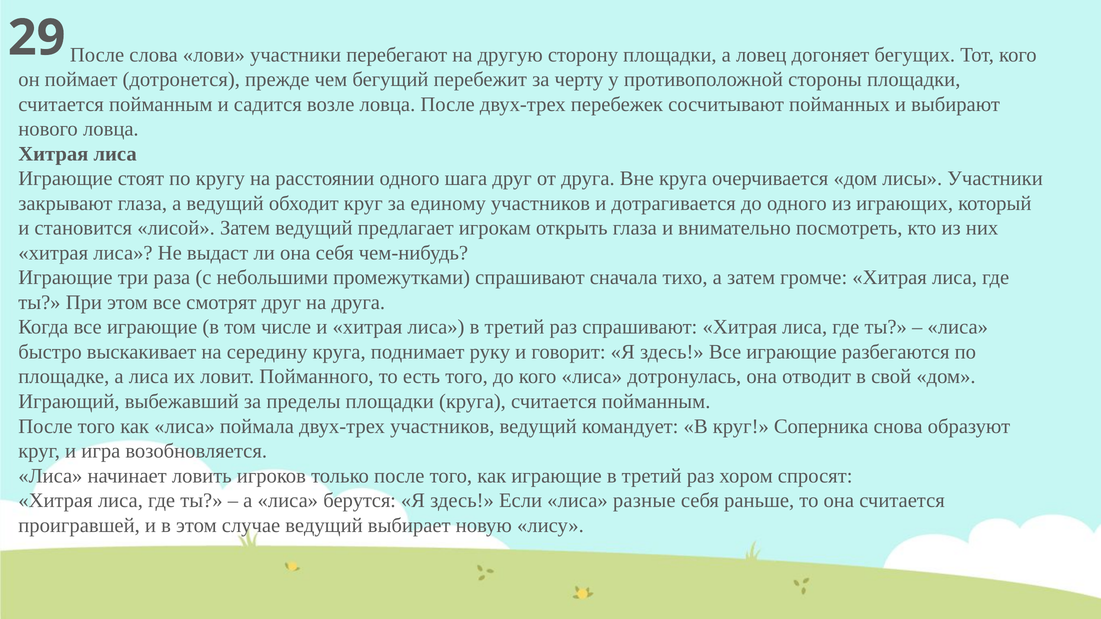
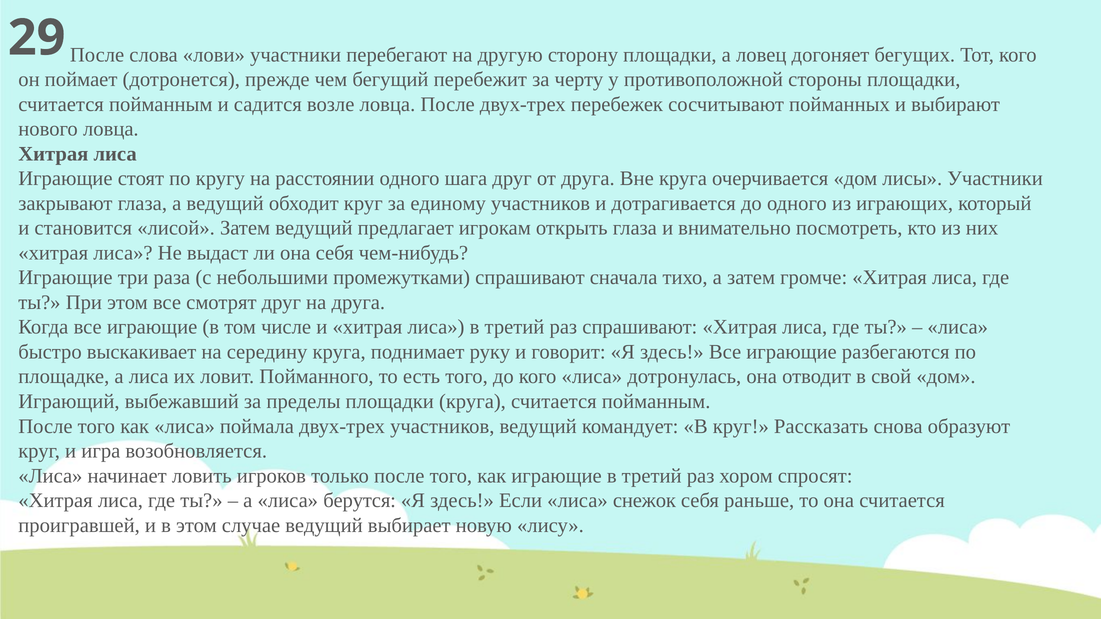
Соперника: Соперника -> Рассказать
разные: разные -> снежок
